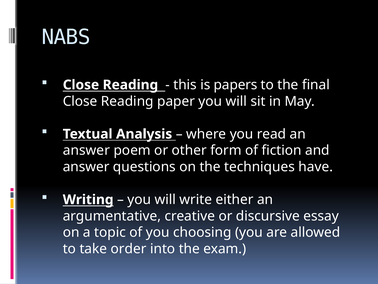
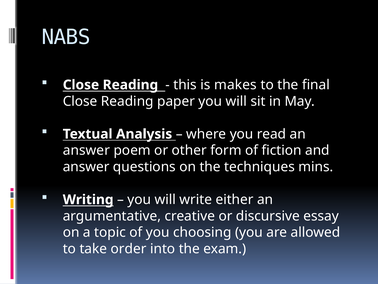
papers: papers -> makes
have: have -> mins
